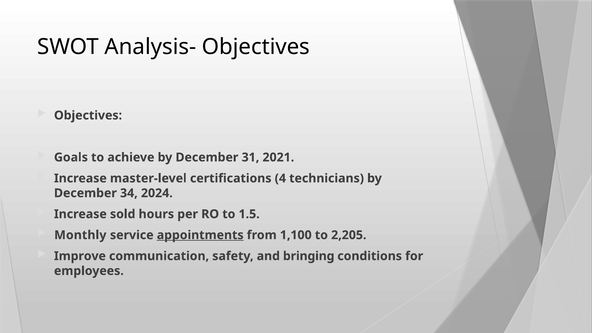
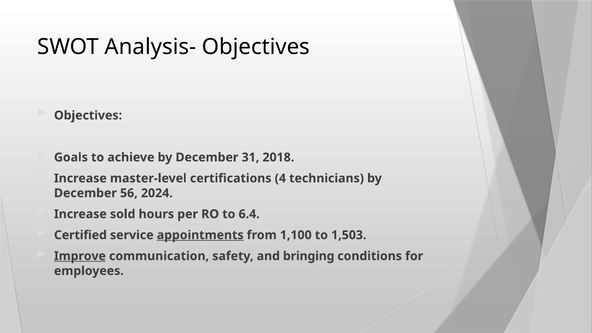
2021: 2021 -> 2018
34: 34 -> 56
1.5: 1.5 -> 6.4
Monthly: Monthly -> Certified
2,205: 2,205 -> 1,503
Improve underline: none -> present
